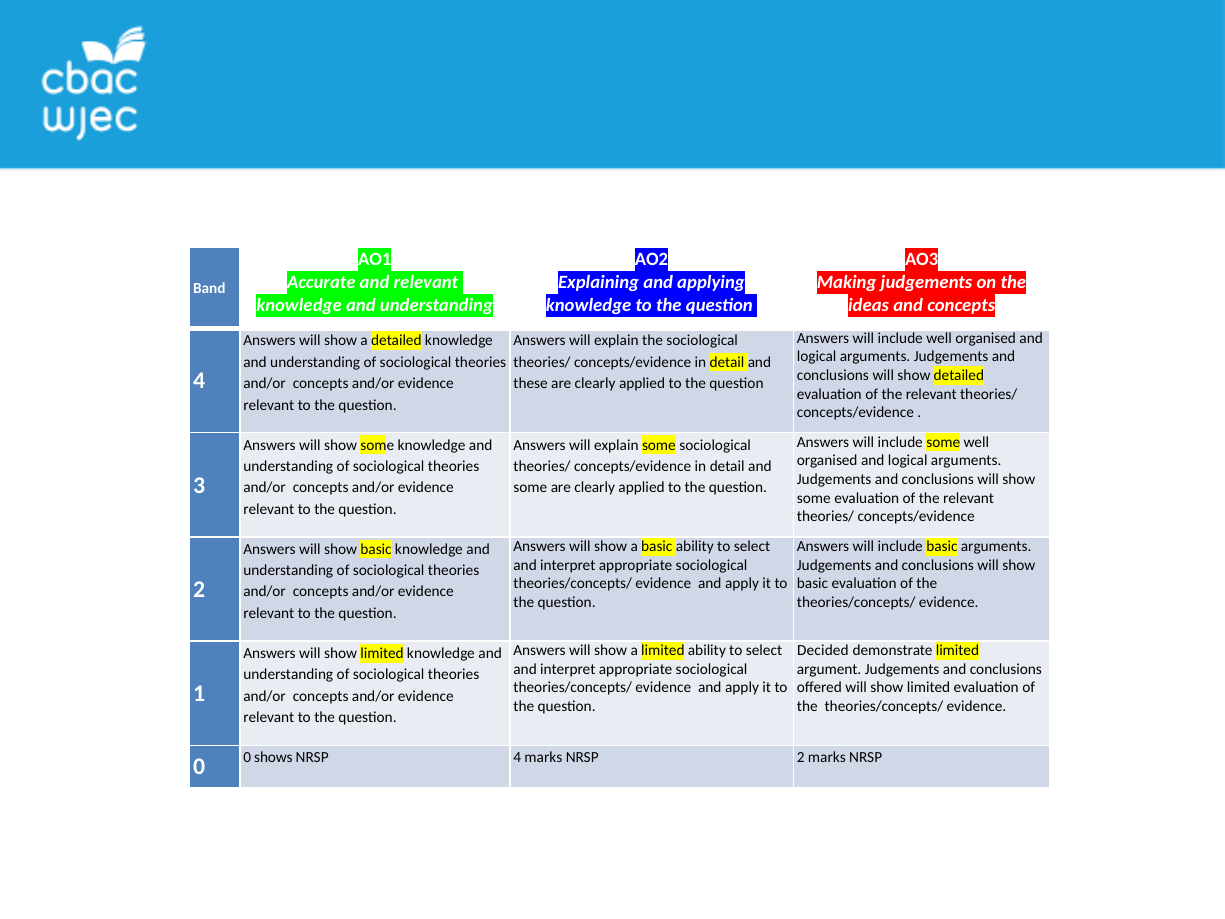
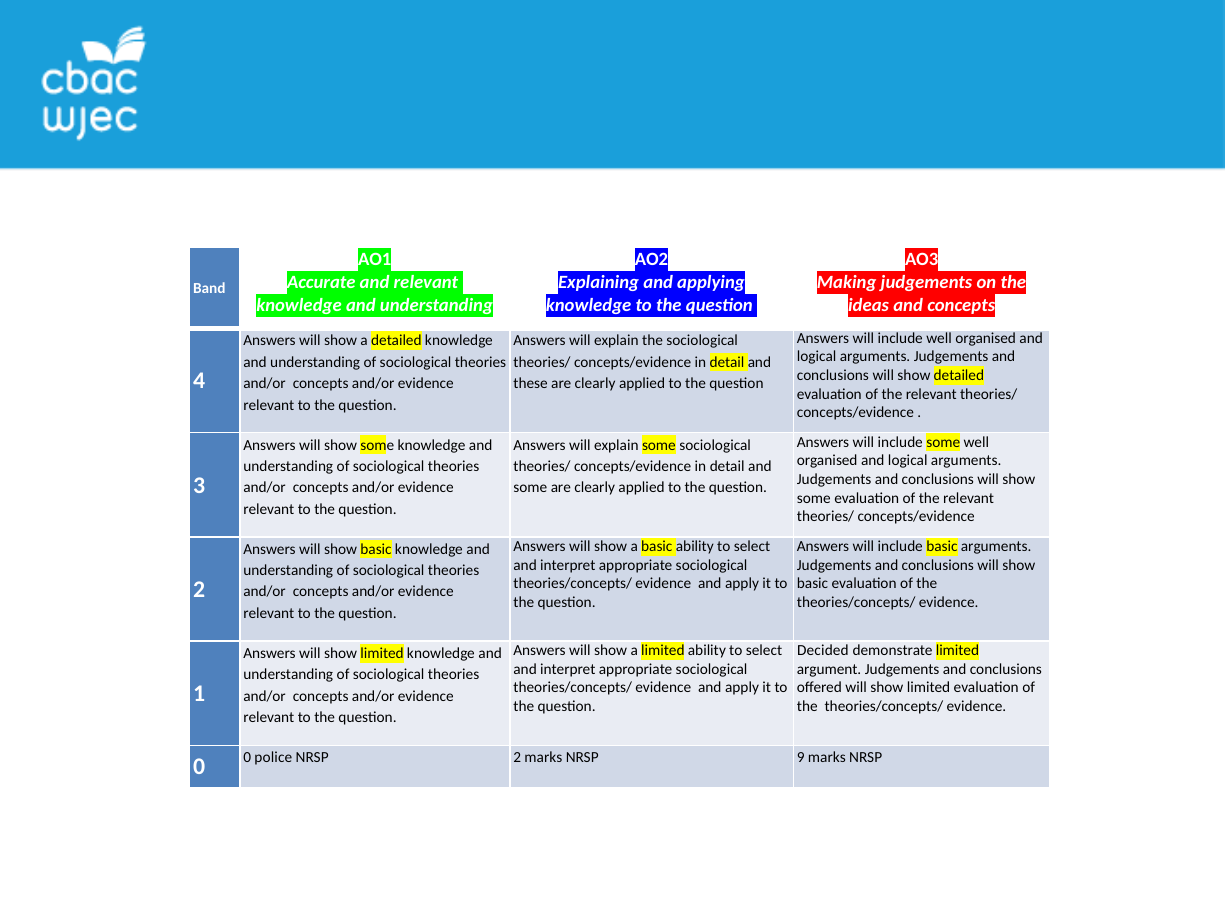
shows: shows -> police
NRSP 4: 4 -> 2
NRSP 2: 2 -> 9
